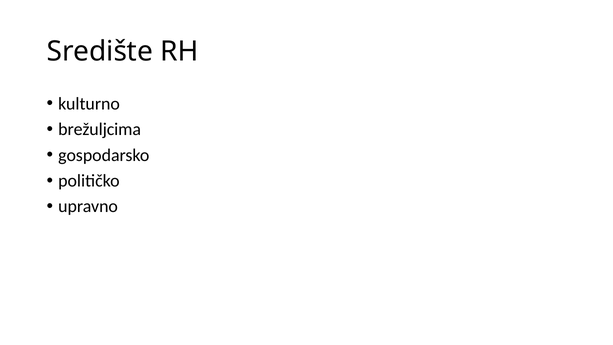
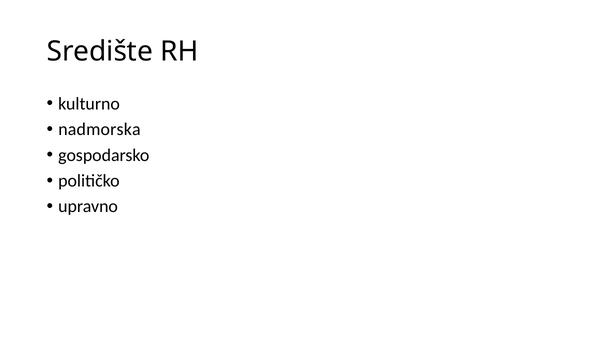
brežuljcima: brežuljcima -> nadmorska
